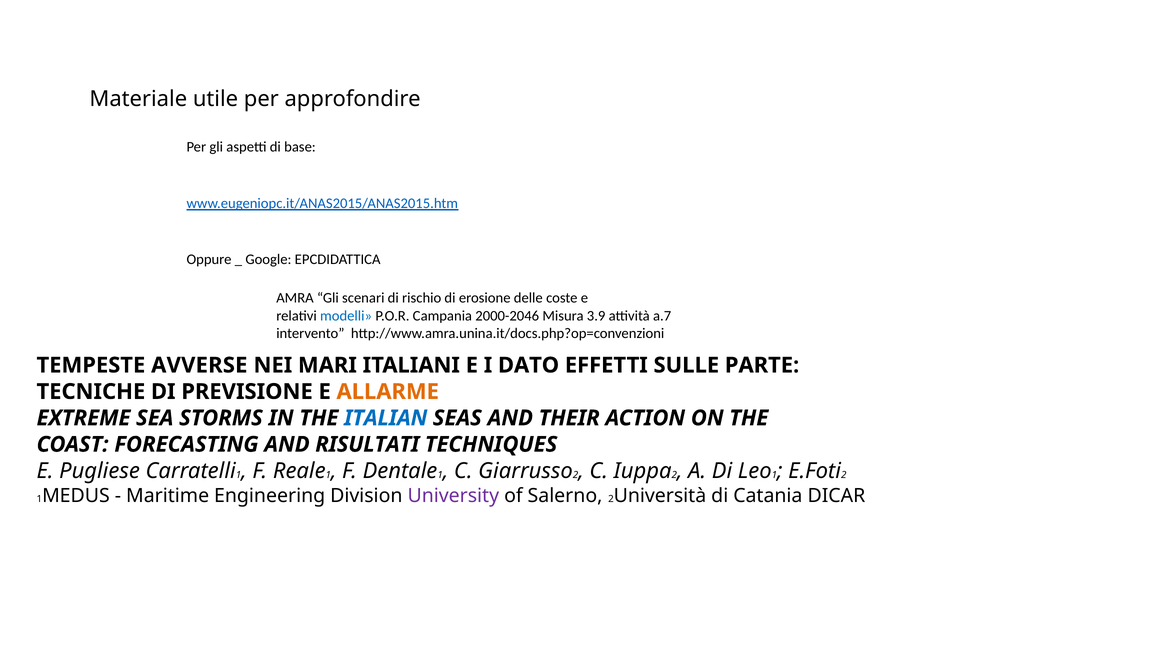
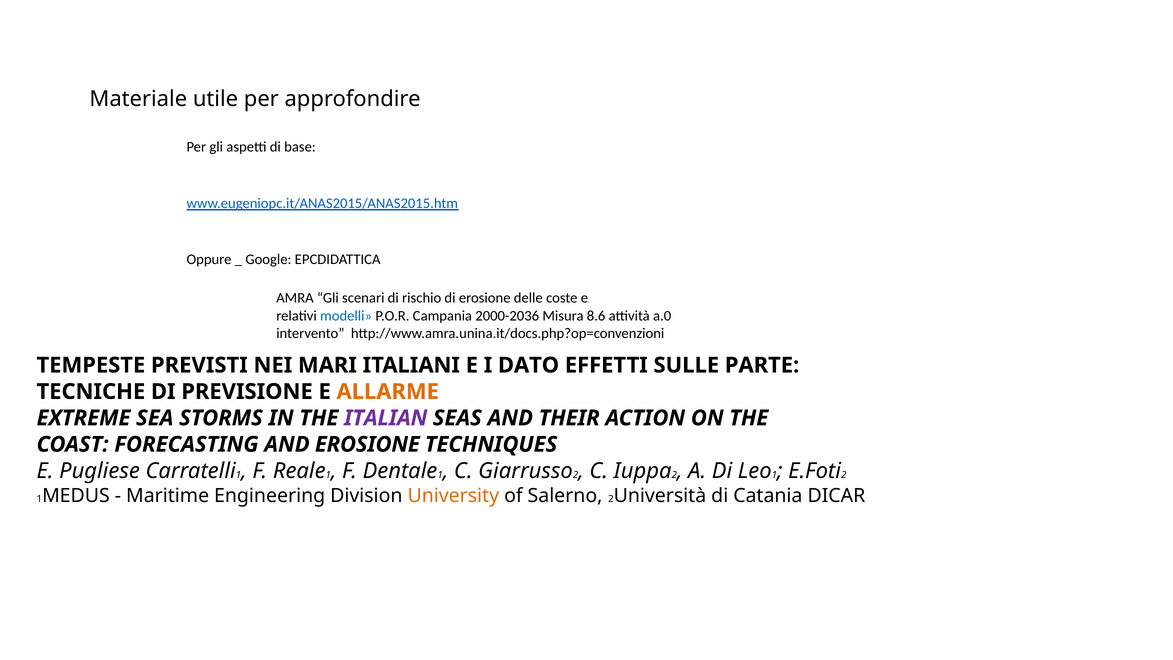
2000-2046: 2000-2046 -> 2000-2036
3.9: 3.9 -> 8.6
a.7: a.7 -> a.0
AVVERSE: AVVERSE -> PREVISTI
ITALIAN colour: blue -> purple
AND RISULTATI: RISULTATI -> EROSIONE
University colour: purple -> orange
